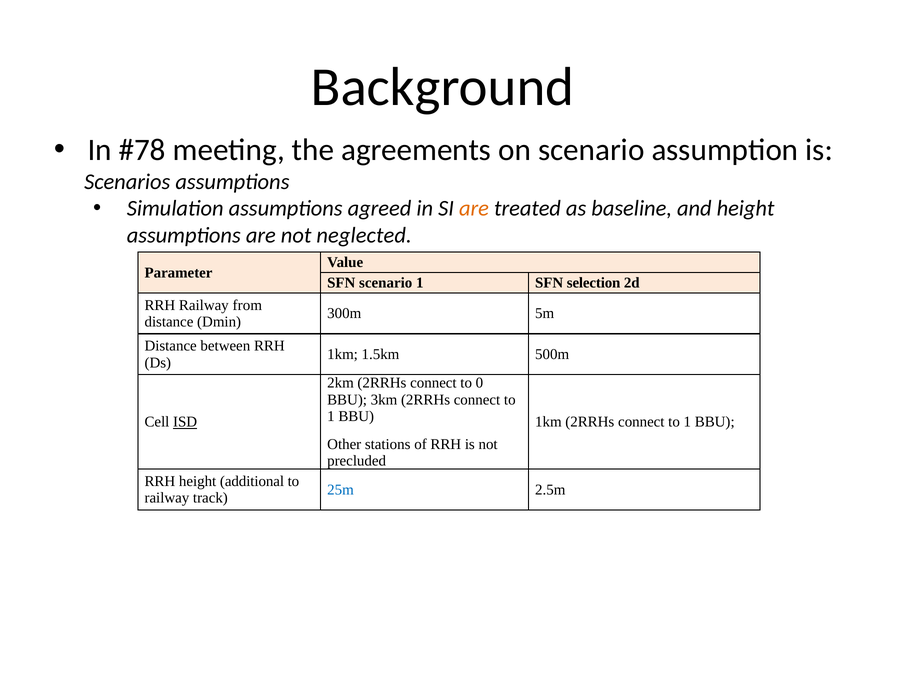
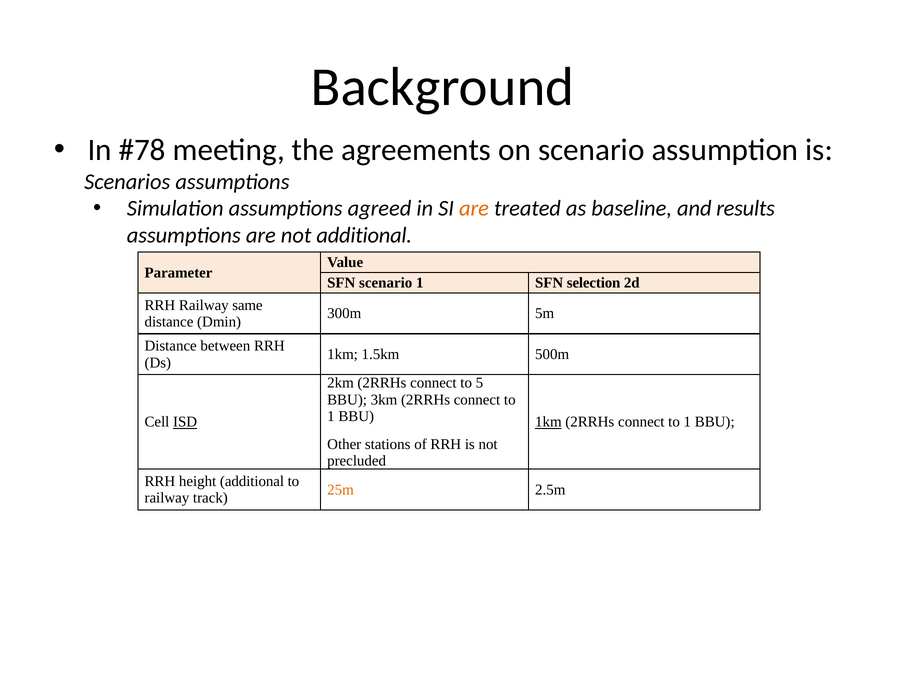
and height: height -> results
not neglected: neglected -> additional
from: from -> same
0: 0 -> 5
1km at (548, 422) underline: none -> present
25m colour: blue -> orange
